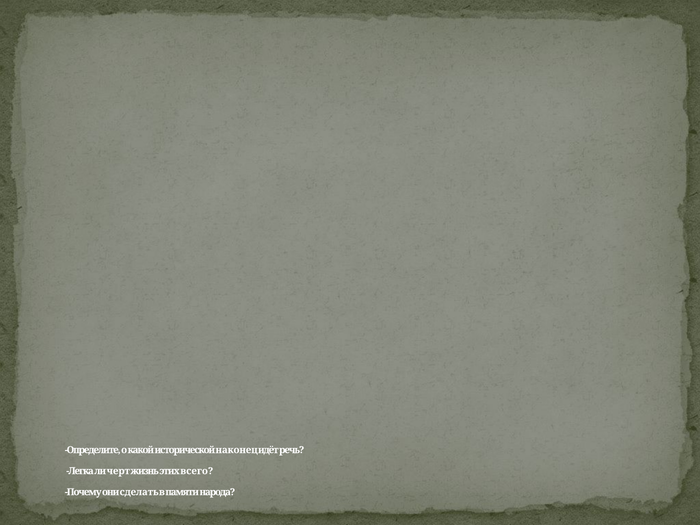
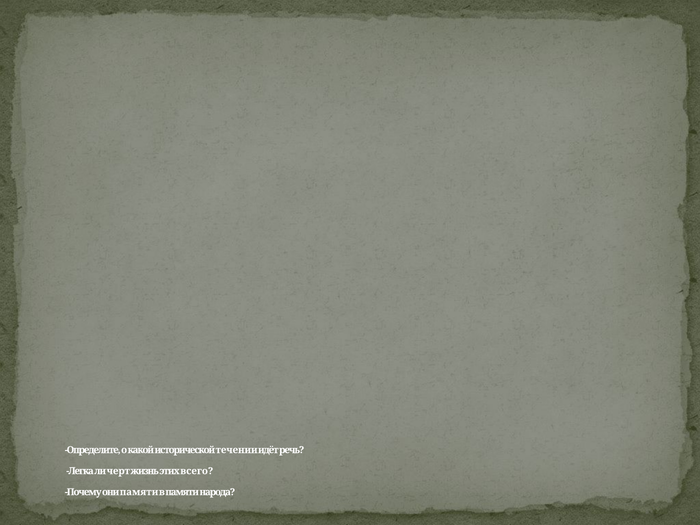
наконец: наконец -> течении
они сделать: сделать -> памяти
